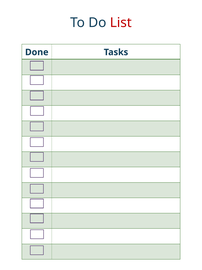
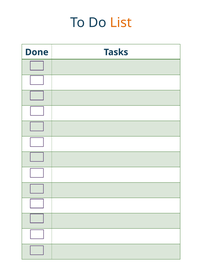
List colour: red -> orange
